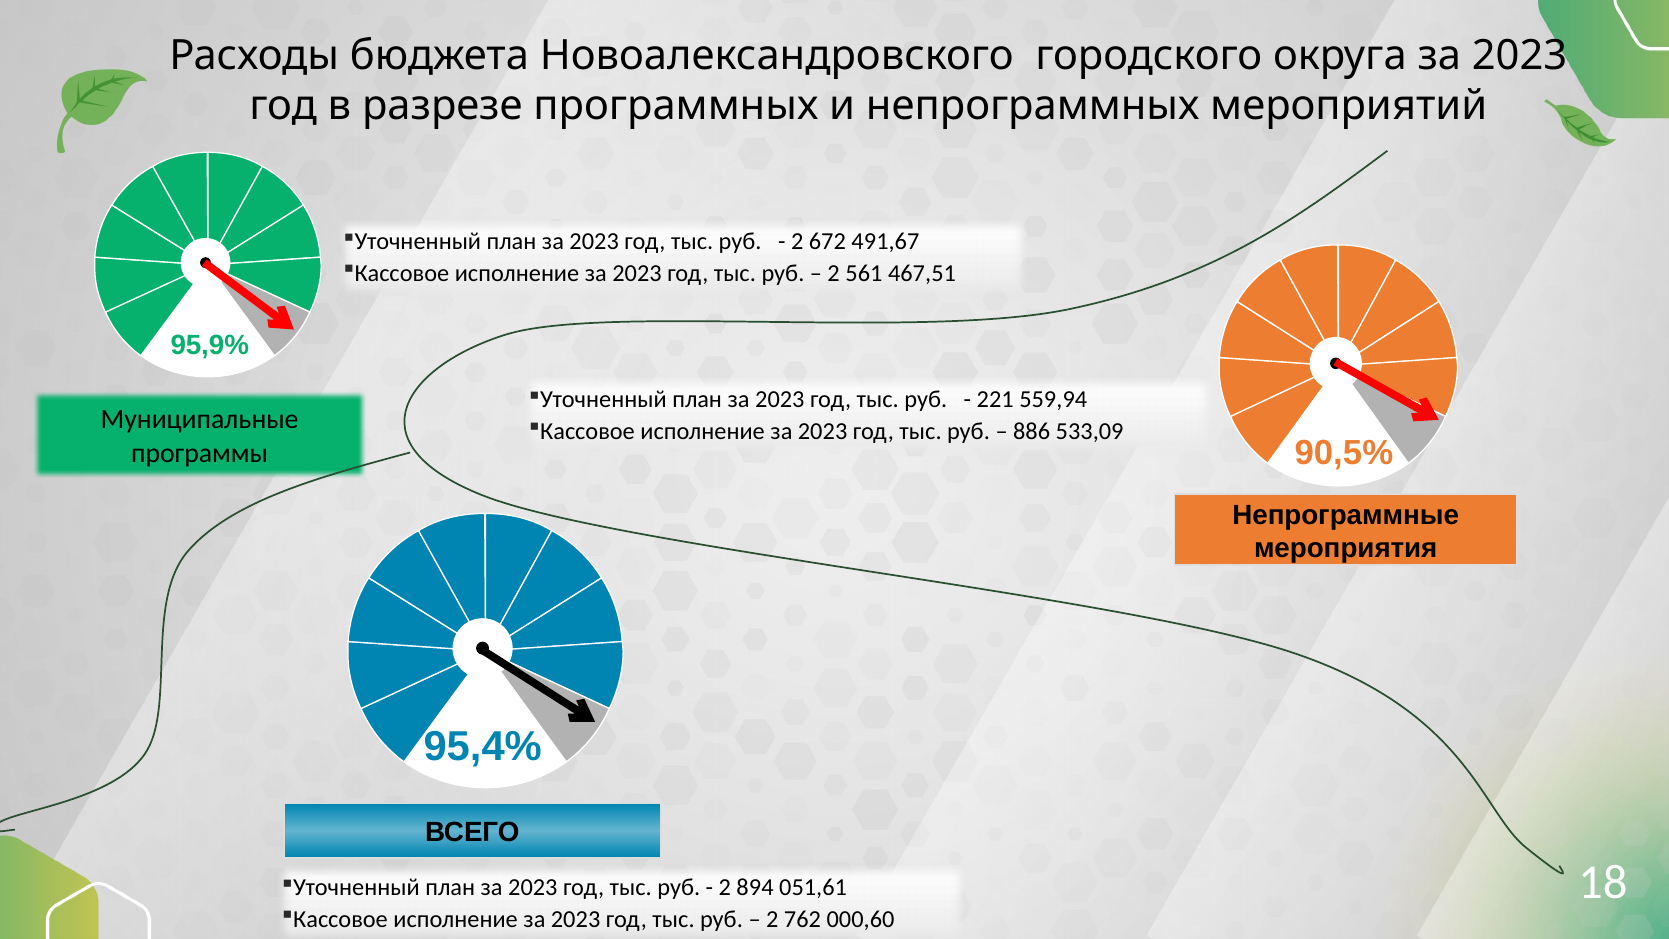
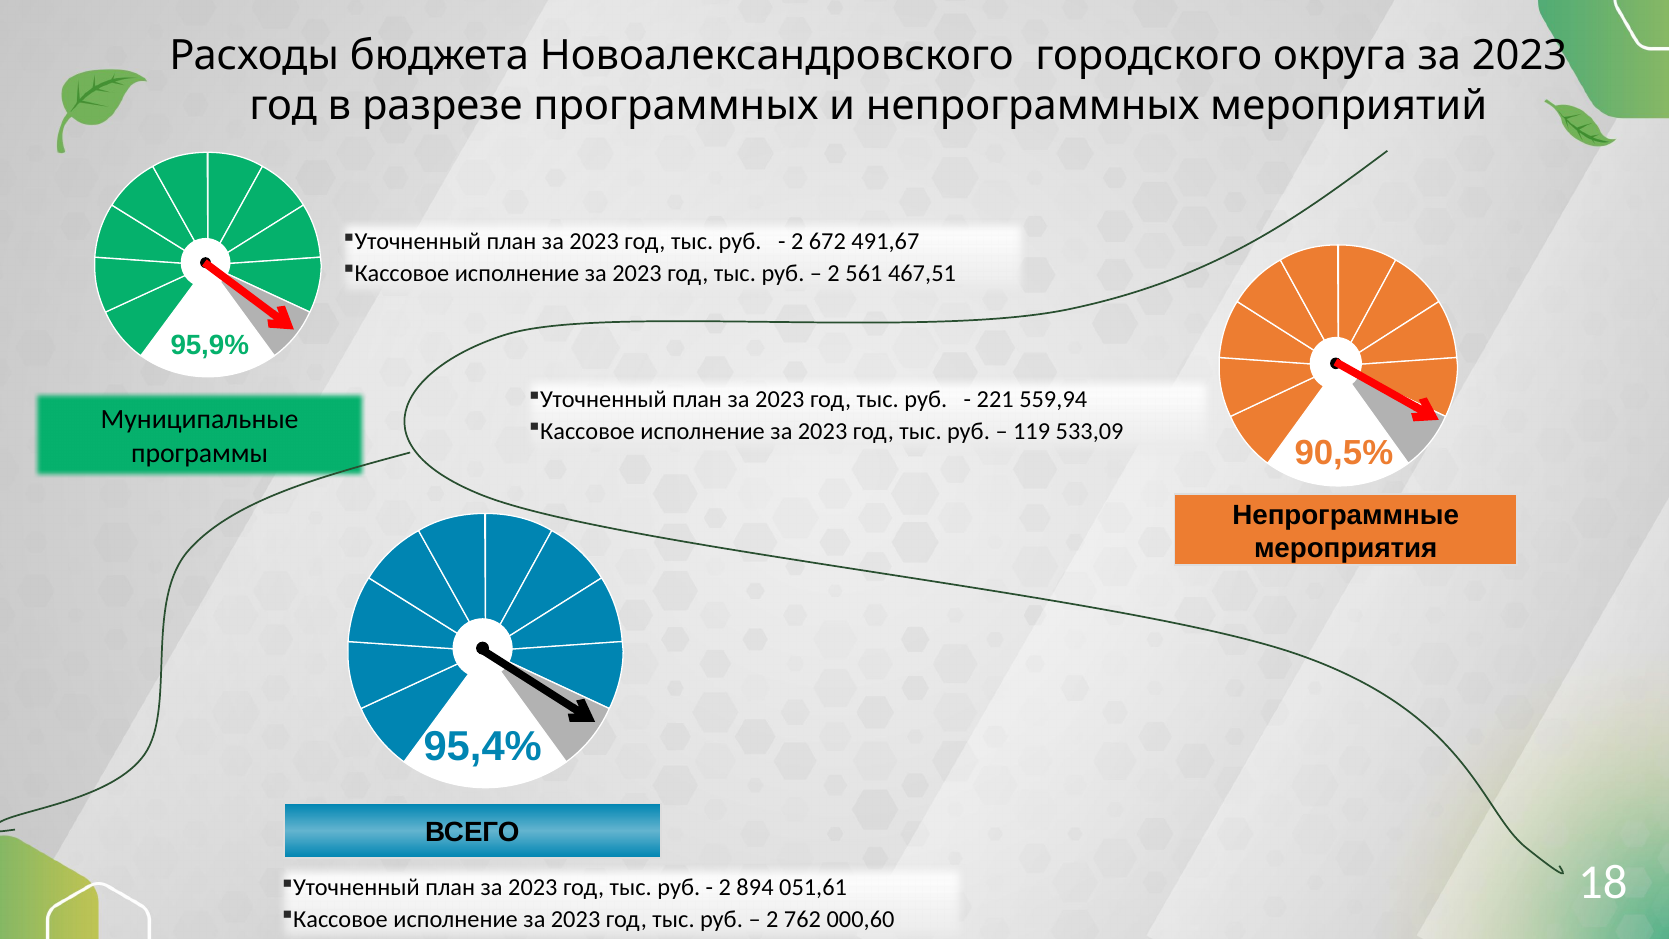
886: 886 -> 119
